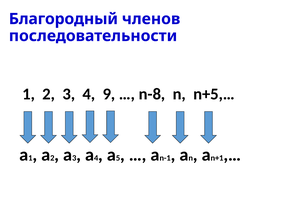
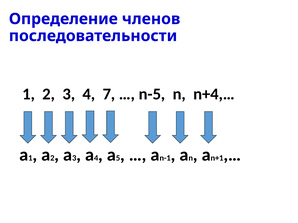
Благородный: Благородный -> Определение
9: 9 -> 7
n-8: n-8 -> n-5
n+5,…: n+5,… -> n+4,…
